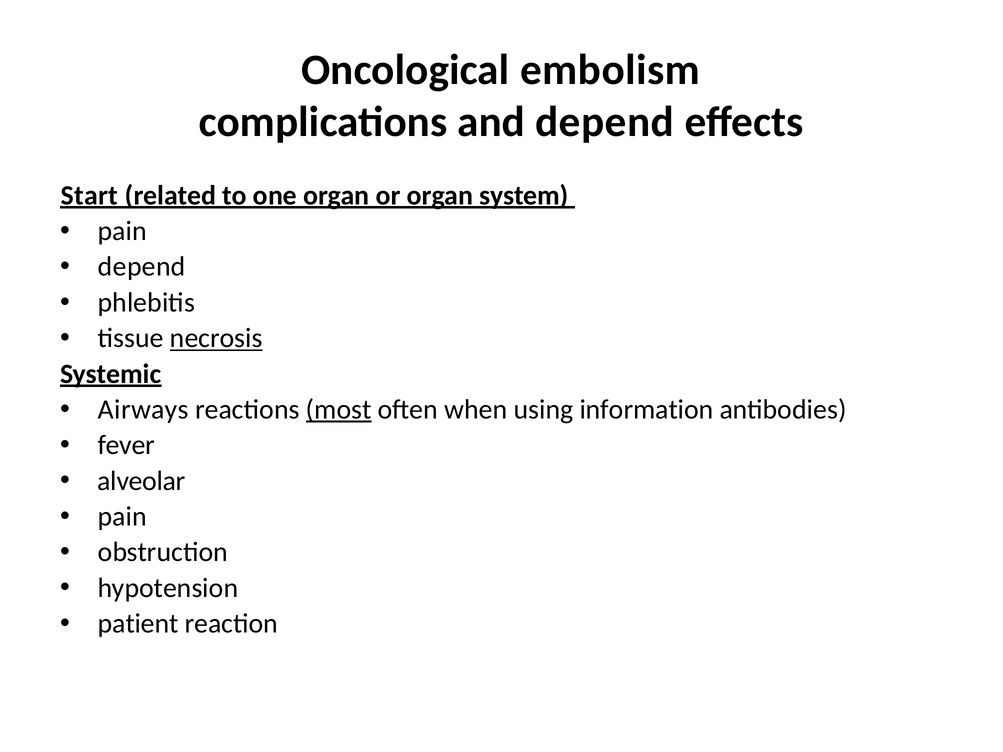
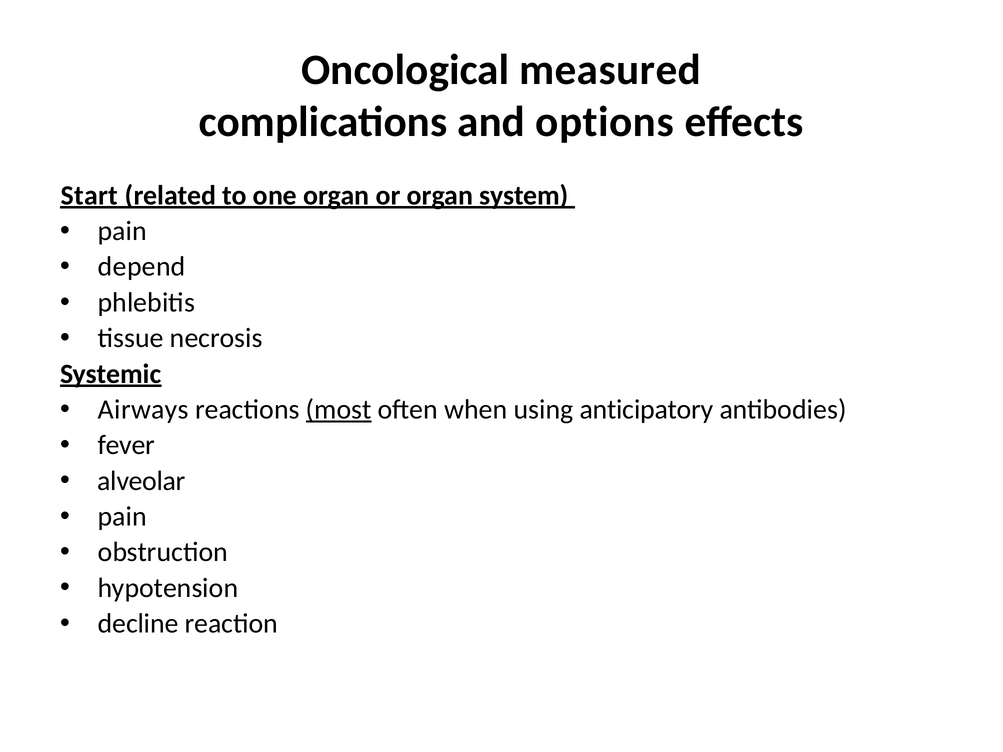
embolism: embolism -> measured
and depend: depend -> options
necrosis underline: present -> none
information: information -> anticipatory
patient: patient -> decline
